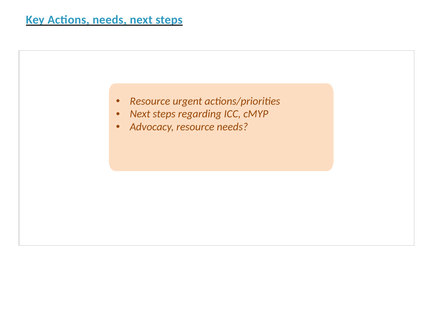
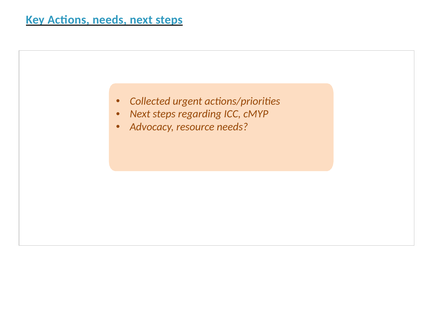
Resource at (150, 101): Resource -> Collected
